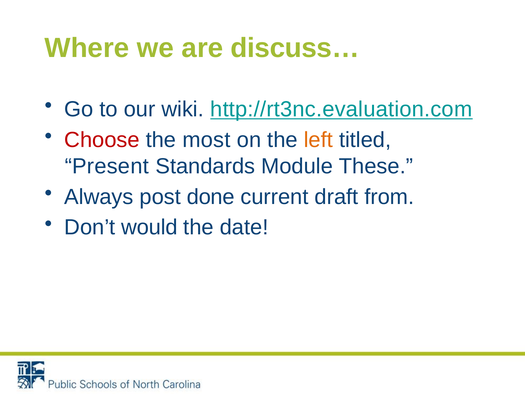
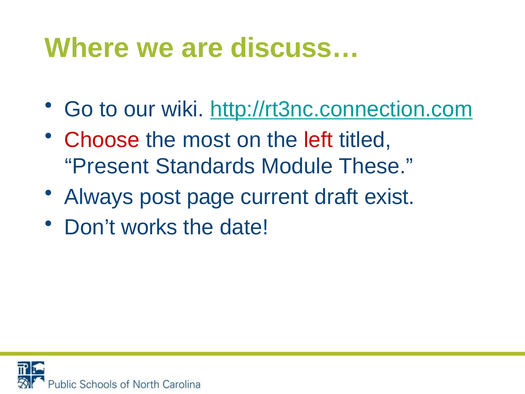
http://rt3nc.evaluation.com: http://rt3nc.evaluation.com -> http://rt3nc.connection.com
left colour: orange -> red
done: done -> page
from: from -> exist
would: would -> works
